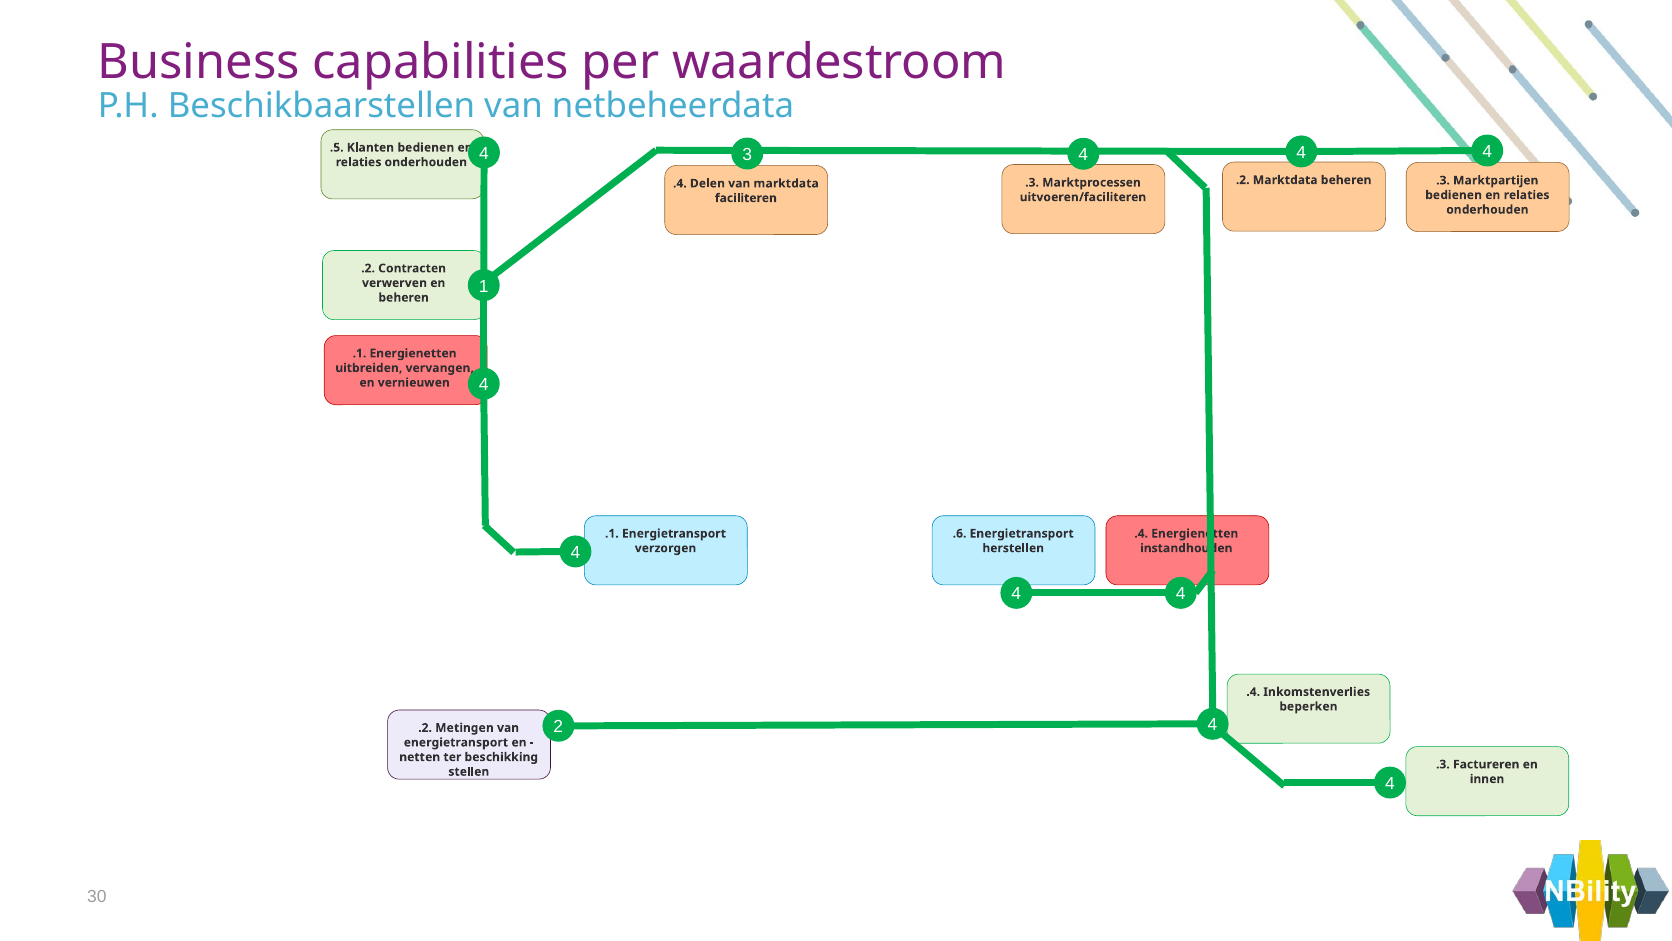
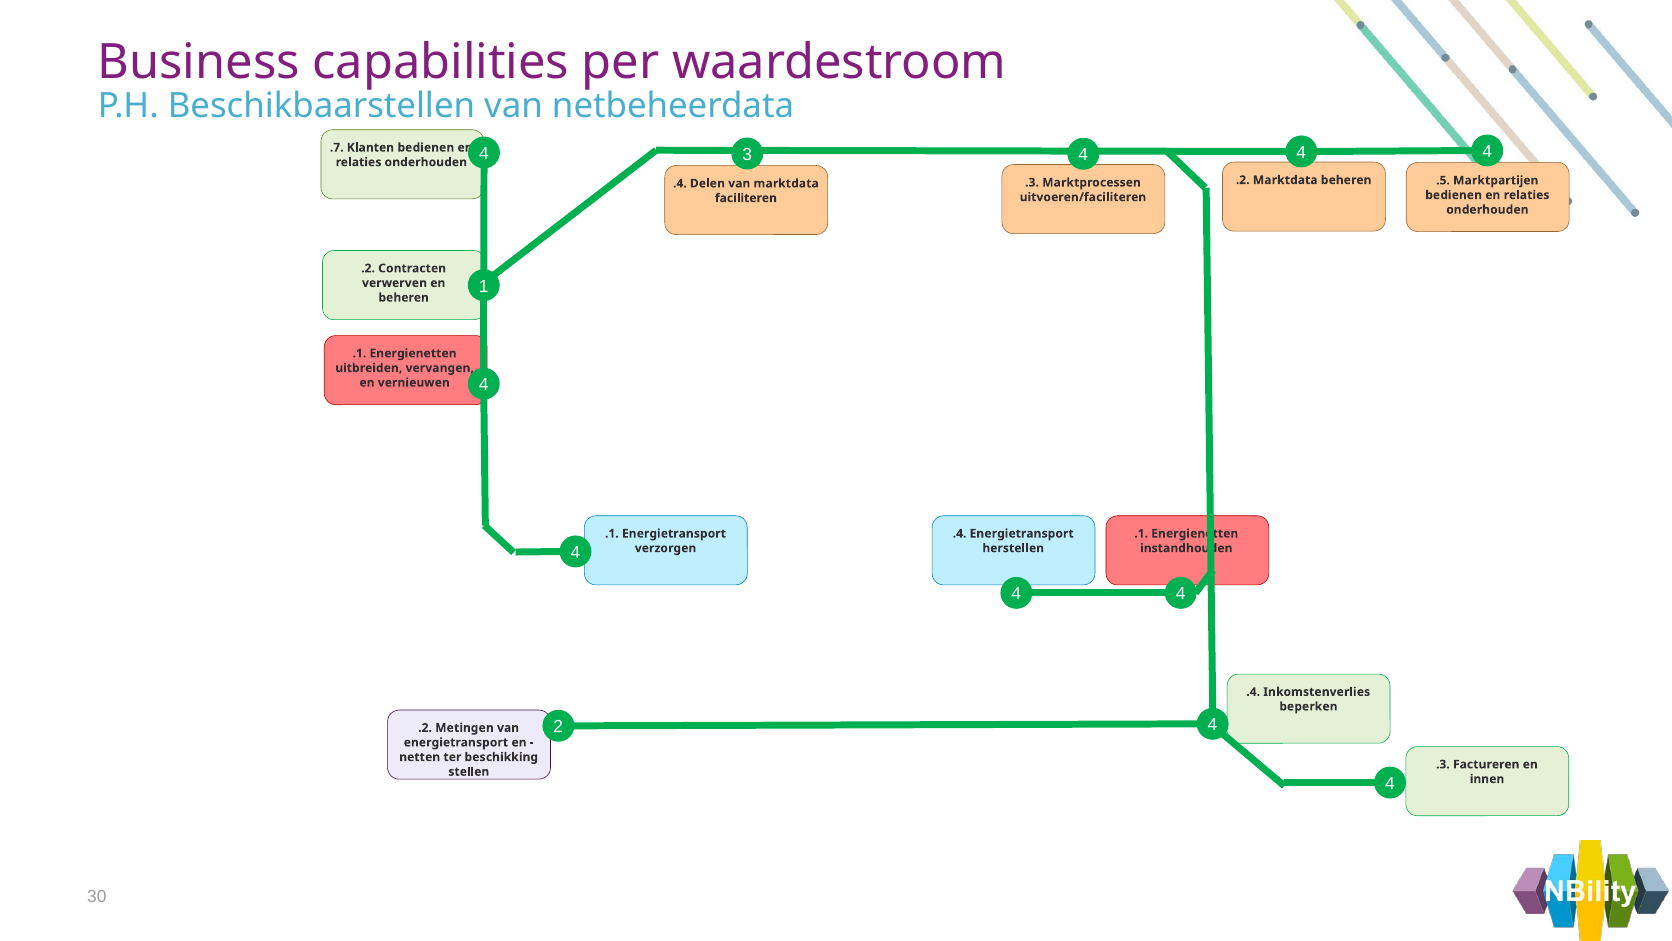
.5: .5 -> .7
.3 at (1443, 180): .3 -> .5
.6 at (960, 533): .6 -> .4
.4 at (1141, 533): .4 -> .1
